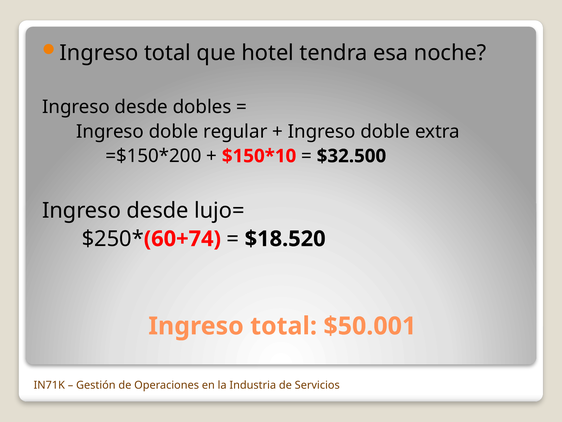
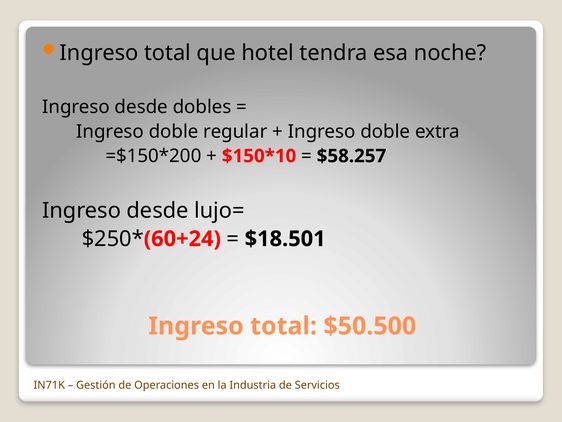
$32.500: $32.500 -> $58.257
60+74: 60+74 -> 60+24
$18.520: $18.520 -> $18.501
$50.001: $50.001 -> $50.500
